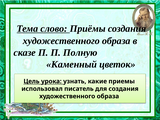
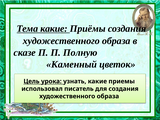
Тема слово: слово -> какие
